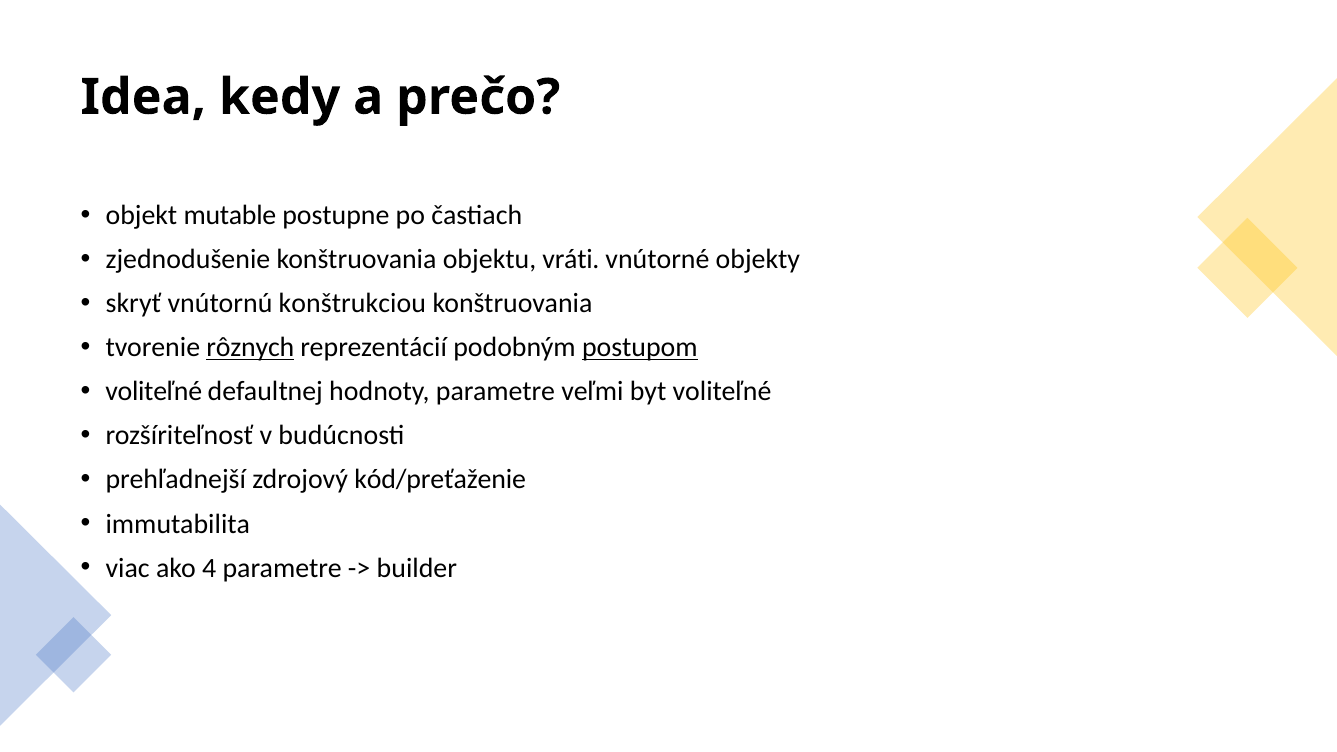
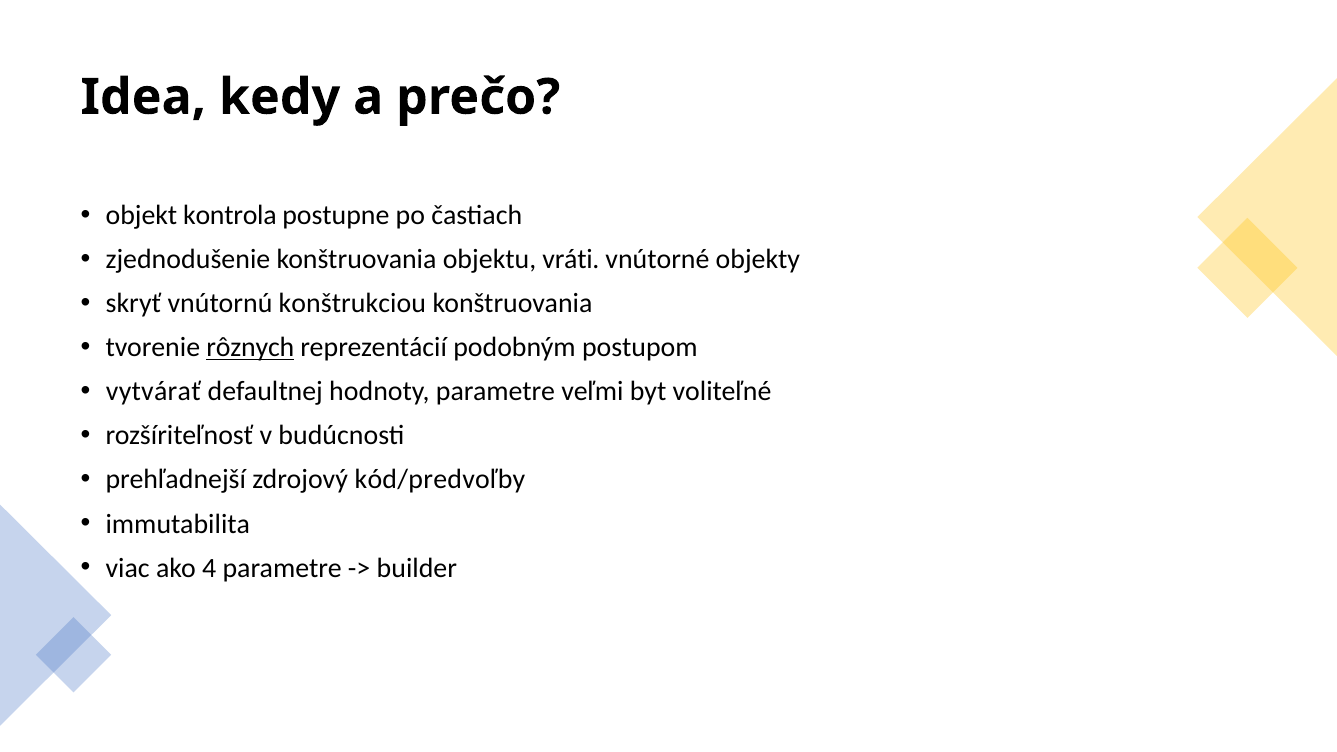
mutable: mutable -> kontrola
postupom underline: present -> none
voliteľné at (154, 392): voliteľné -> vytvárať
kód/preťaženie: kód/preťaženie -> kód/predvoľby
